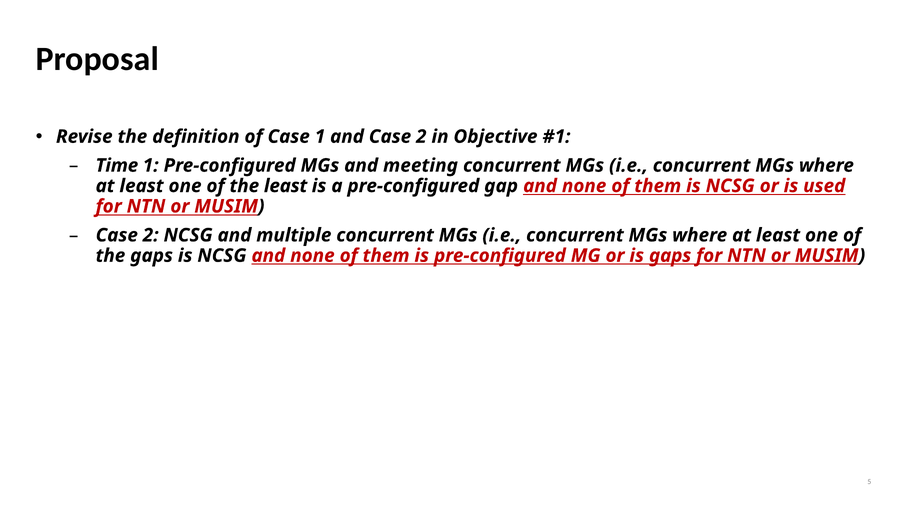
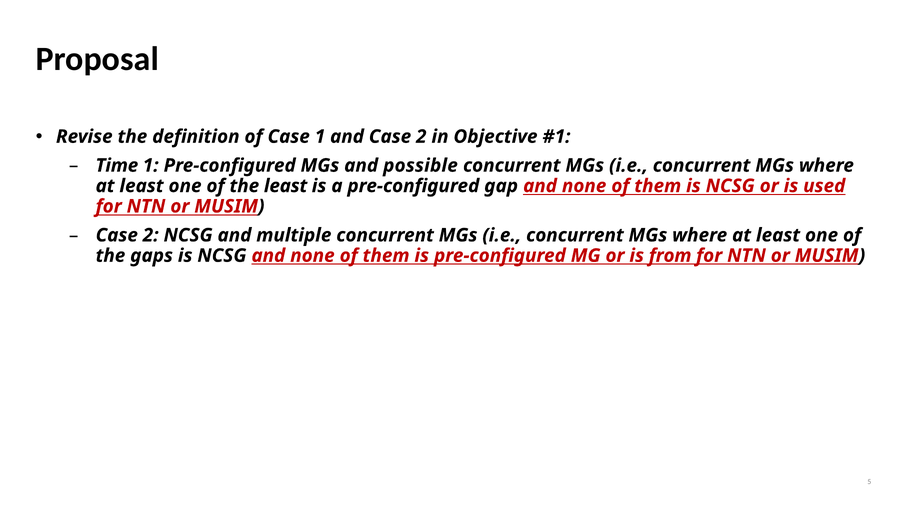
meeting: meeting -> possible
is gaps: gaps -> from
